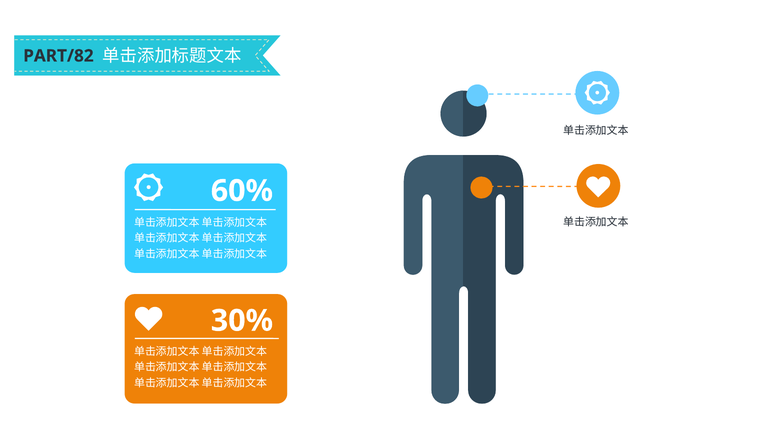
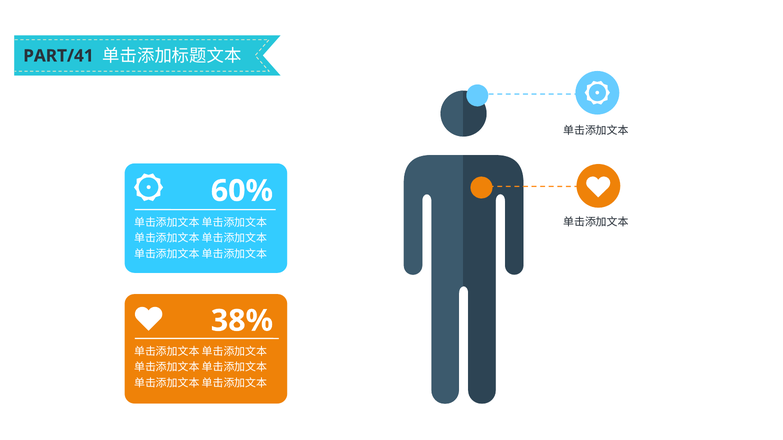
PART/82: PART/82 -> PART/41
30%: 30% -> 38%
